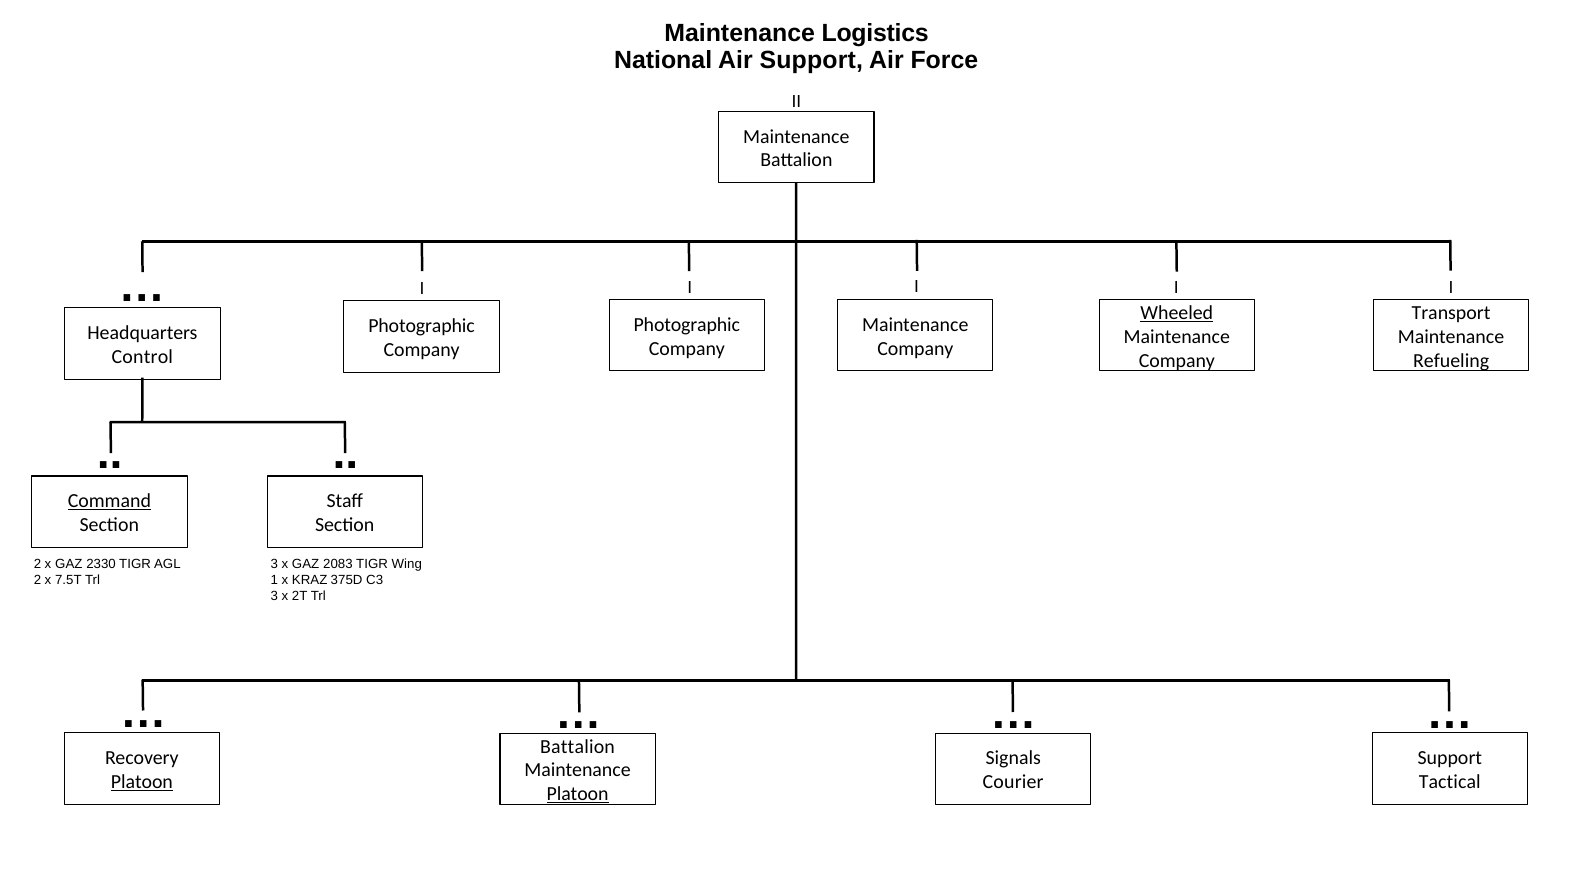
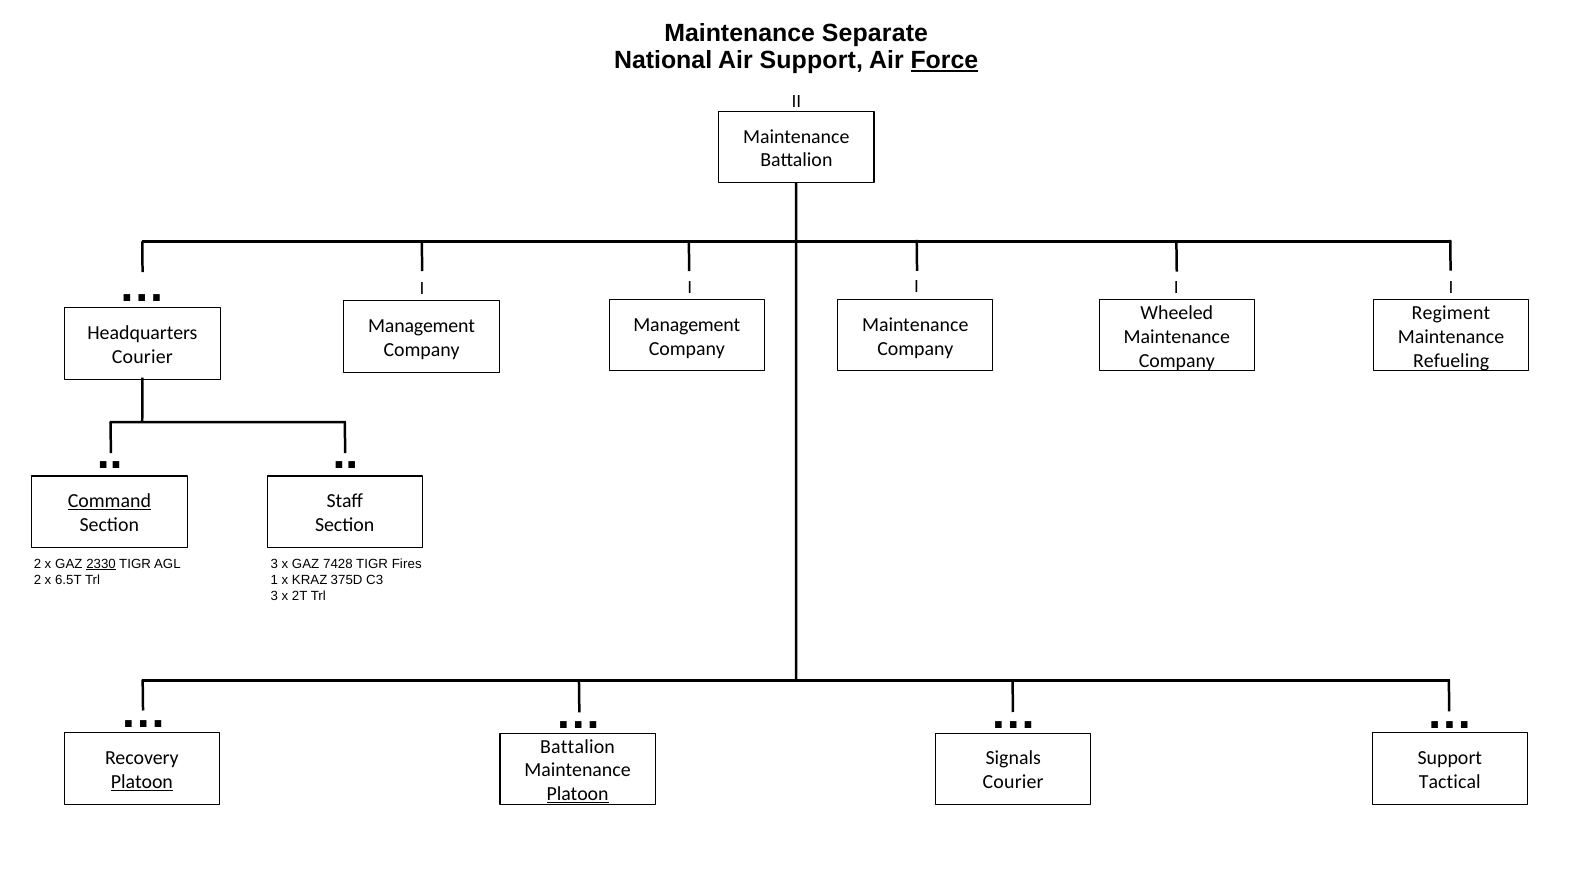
Logistics: Logistics -> Separate
Force underline: none -> present
Wheeled underline: present -> none
Transport: Transport -> Regiment
Photographic at (687, 325): Photographic -> Management
Photographic at (422, 326): Photographic -> Management
Control at (142, 357): Control -> Courier
2330 underline: none -> present
2083: 2083 -> 7428
Wing: Wing -> Fires
7.5T: 7.5T -> 6.5T
